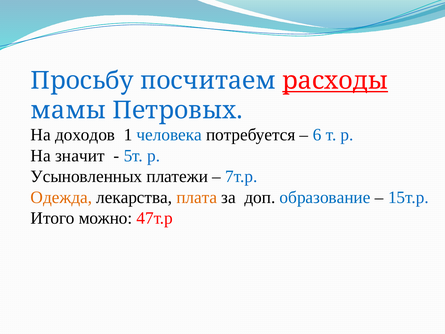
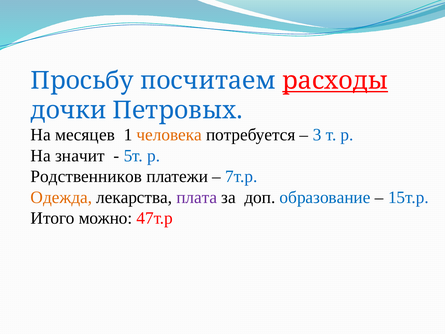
мамы: мамы -> дочки
доходов: доходов -> месяцев
человека colour: blue -> orange
6: 6 -> 3
Усыновленных: Усыновленных -> Родственников
плата colour: orange -> purple
